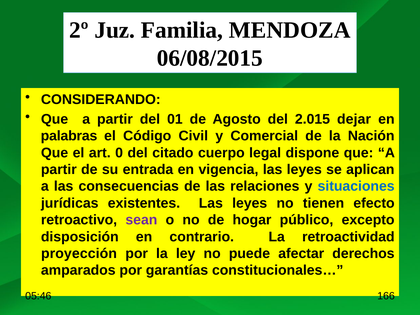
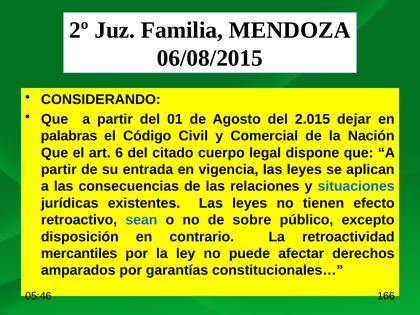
0: 0 -> 6
sean colour: purple -> blue
hogar: hogar -> sobre
proyección: proyección -> mercantiles
